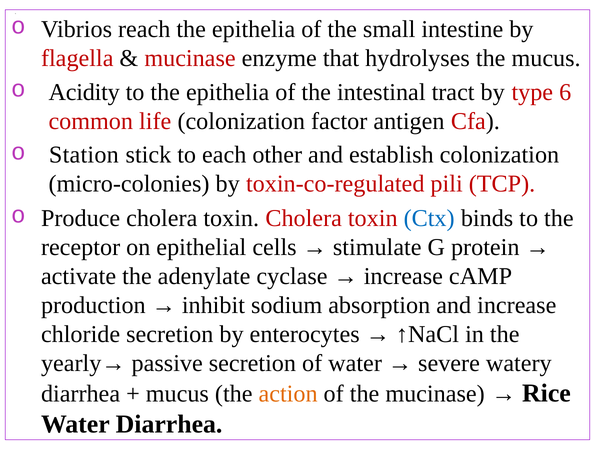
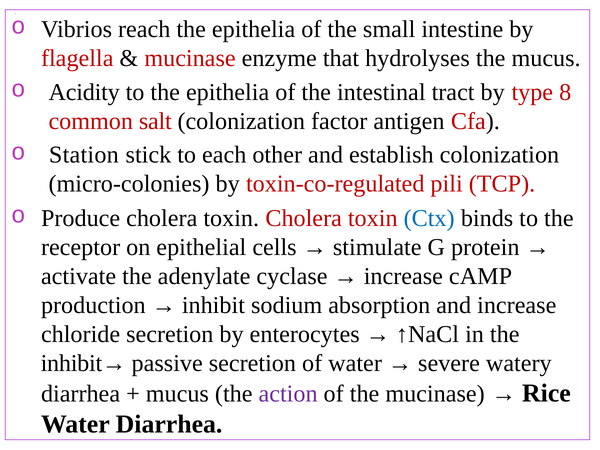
6: 6 -> 8
life: life -> salt
yearly→: yearly→ -> inhibit→
action colour: orange -> purple
